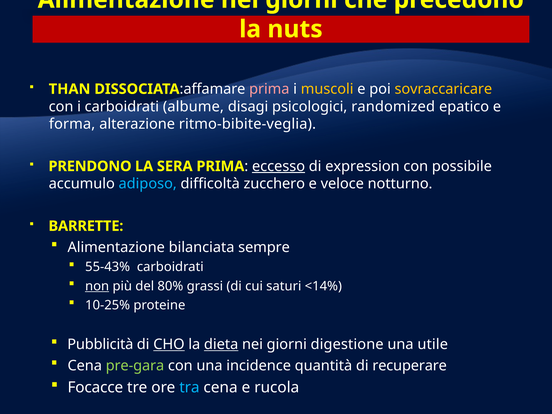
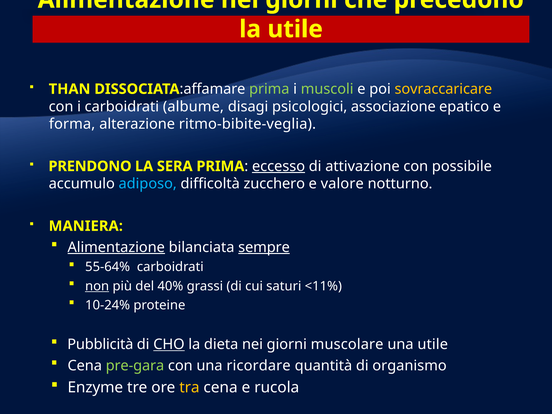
la nuts: nuts -> utile
prima at (269, 89) colour: pink -> light green
muscoli colour: yellow -> light green
randomized: randomized -> associazione
expression: expression -> attivazione
veloce: veloce -> valore
BARRETTE: BARRETTE -> MANIERA
Alimentazione at (116, 247) underline: none -> present
sempre underline: none -> present
55-43%: 55-43% -> 55-64%
80%: 80% -> 40%
<14%: <14% -> <11%
10-25%: 10-25% -> 10-24%
dieta underline: present -> none
digestione: digestione -> muscolare
incidence: incidence -> ricordare
recuperare: recuperare -> organismo
Focacce: Focacce -> Enzyme
tra colour: light blue -> yellow
